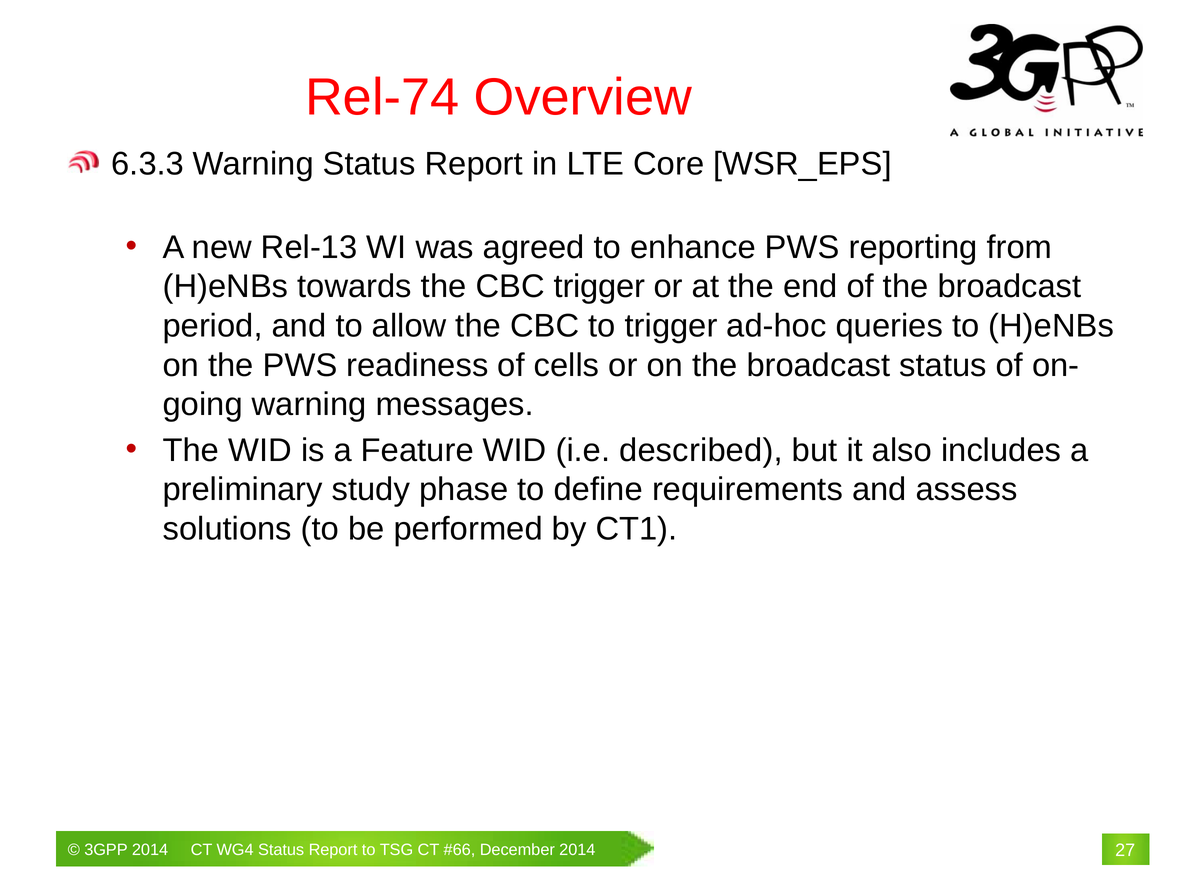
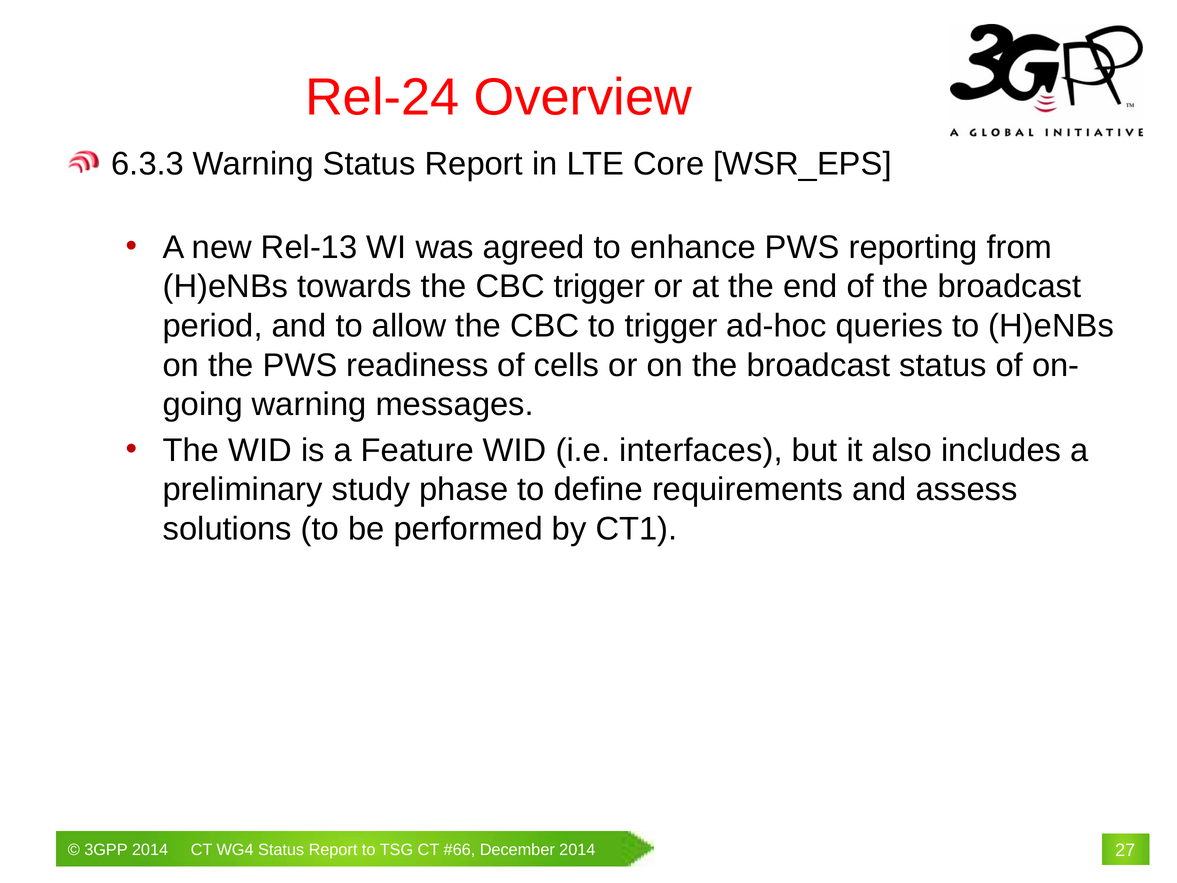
Rel-74: Rel-74 -> Rel-24
described: described -> interfaces
